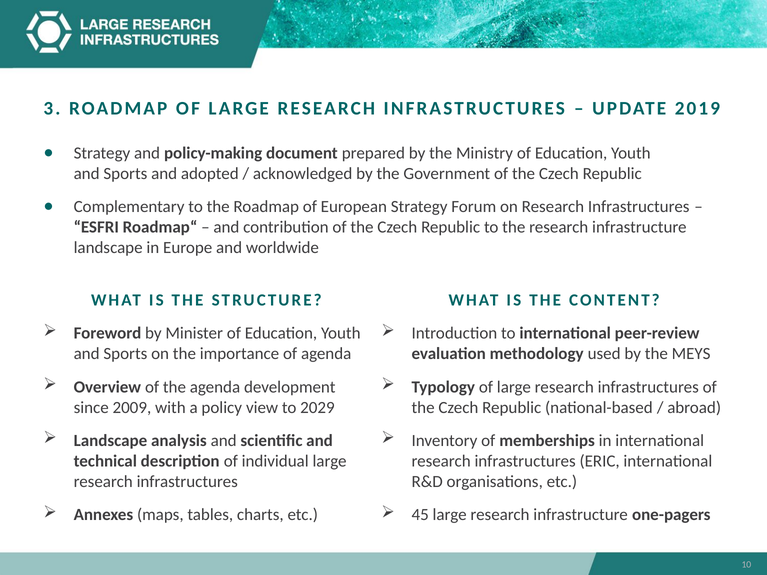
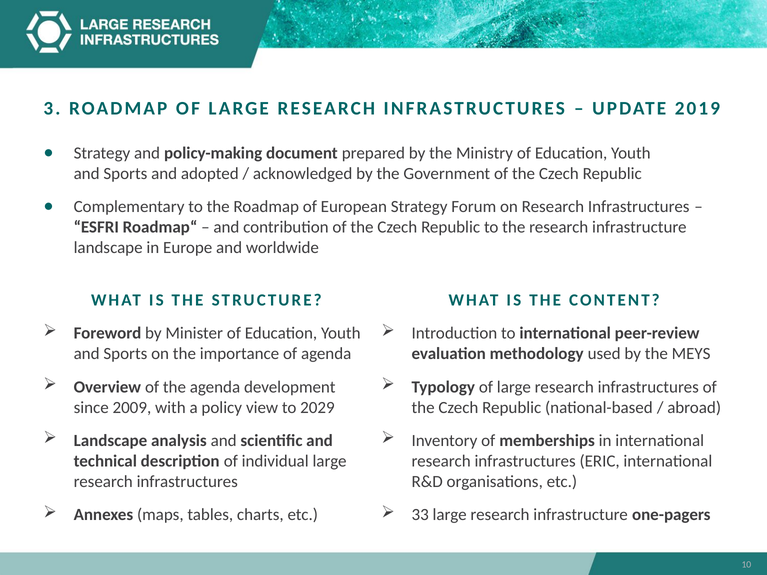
45: 45 -> 33
